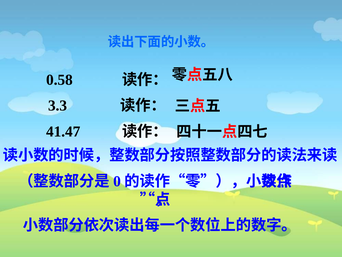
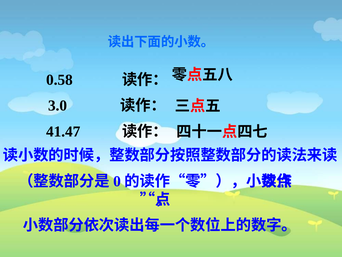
3.3: 3.3 -> 3.0
